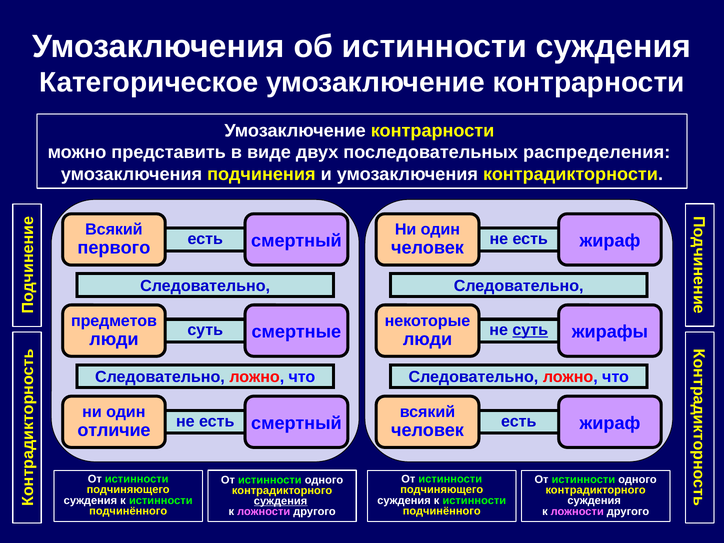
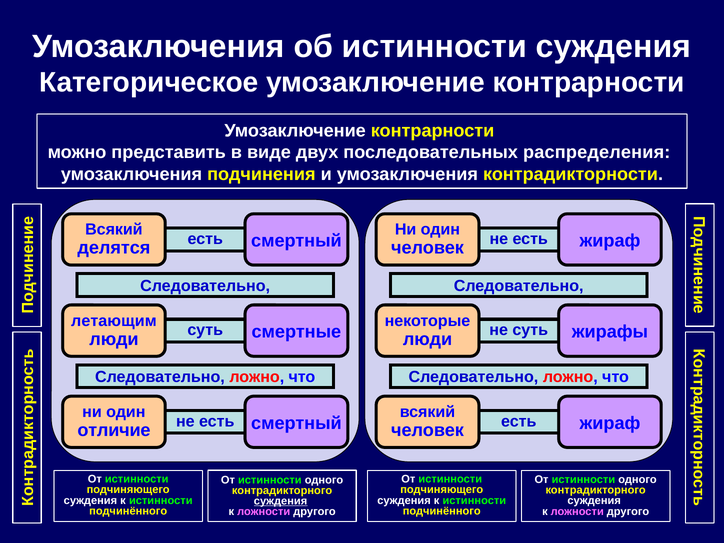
первого: первого -> делятся
предметов: предметов -> летающим
суть at (530, 330) underline: present -> none
